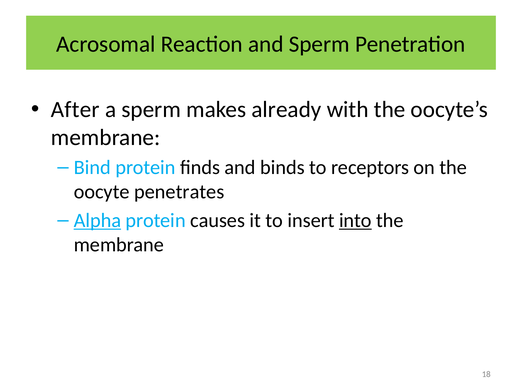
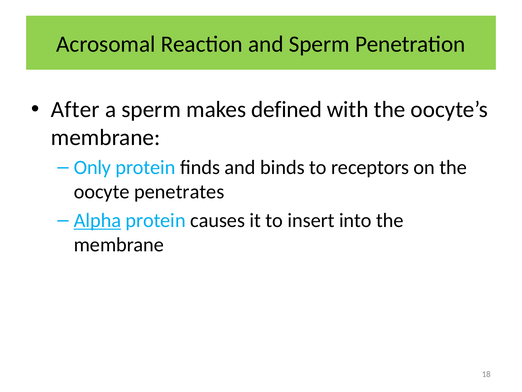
already: already -> defined
Bind: Bind -> Only
into underline: present -> none
